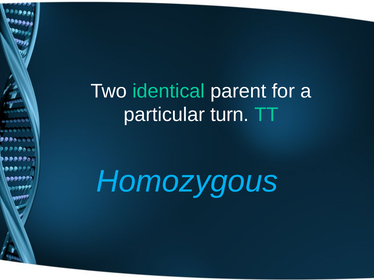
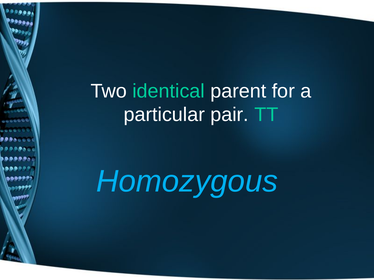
turn: turn -> pair
